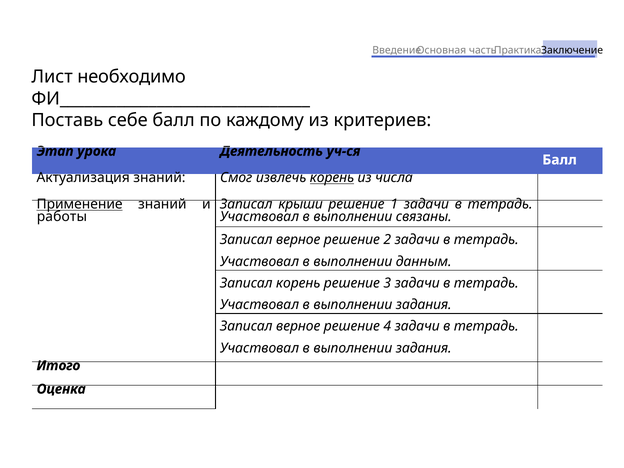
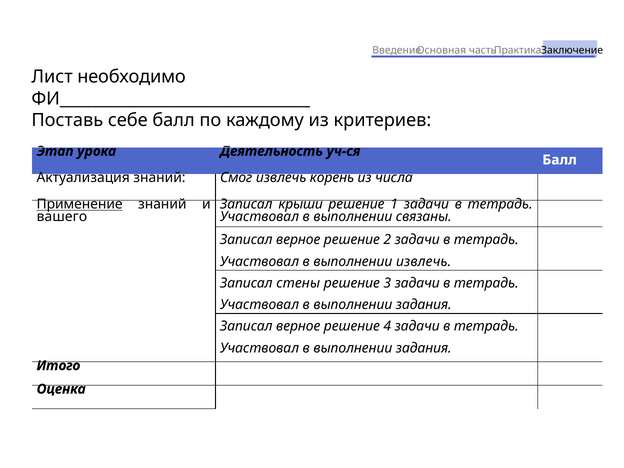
корень at (332, 178) underline: present -> none
работы: работы -> вашего
выполнении данным: данным -> извлечь
Записал корень: корень -> стены
